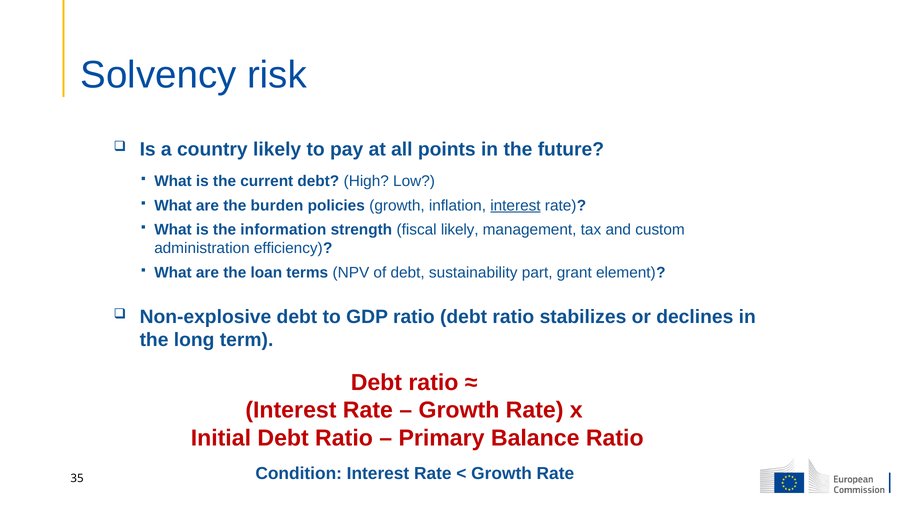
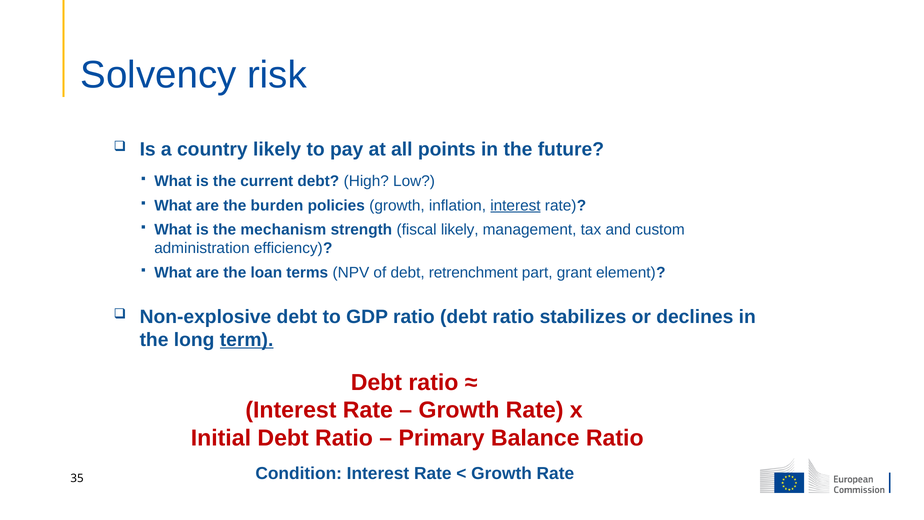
information: information -> mechanism
sustainability: sustainability -> retrenchment
term underline: none -> present
